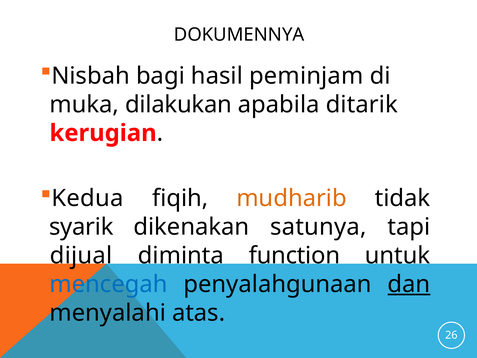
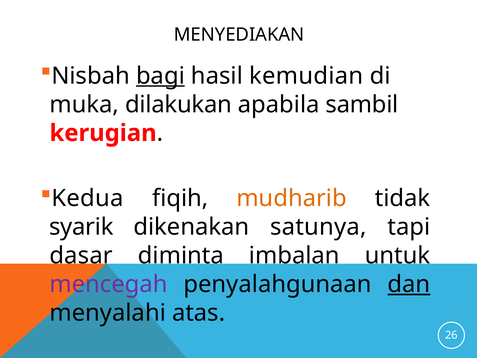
DOKUMENNYA: DOKUMENNYA -> MENYEDIAKAN
bagi underline: none -> present
peminjam: peminjam -> kemudian
ditarik: ditarik -> sambil
dijual: dijual -> dasar
function: function -> imbalan
mencegah colour: blue -> purple
